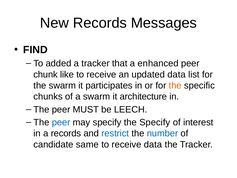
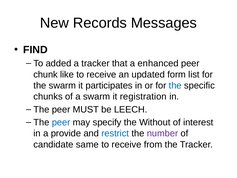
updated data: data -> form
the at (175, 85) colour: orange -> blue
architecture: architecture -> registration
the Specify: Specify -> Without
a records: records -> provide
number colour: blue -> purple
receive data: data -> from
